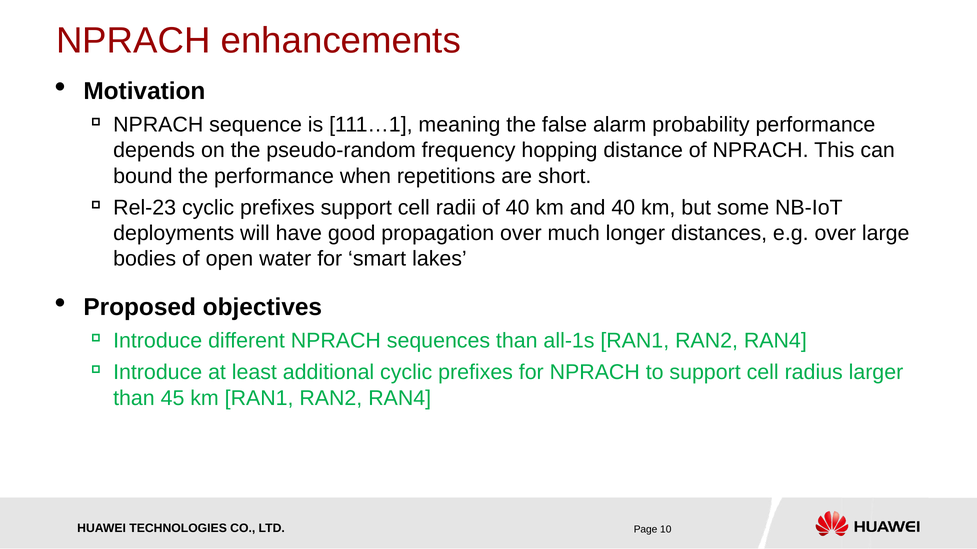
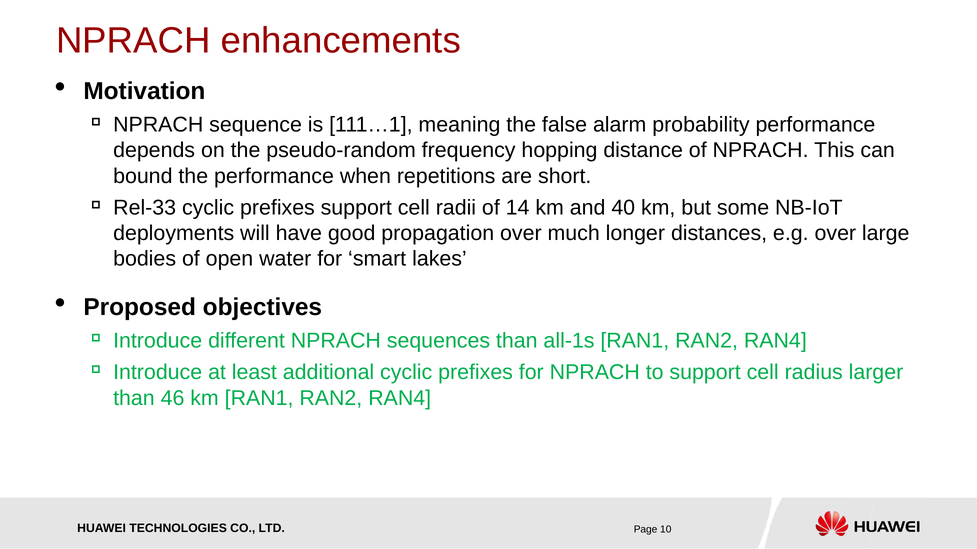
Rel-23: Rel-23 -> Rel-33
of 40: 40 -> 14
45: 45 -> 46
